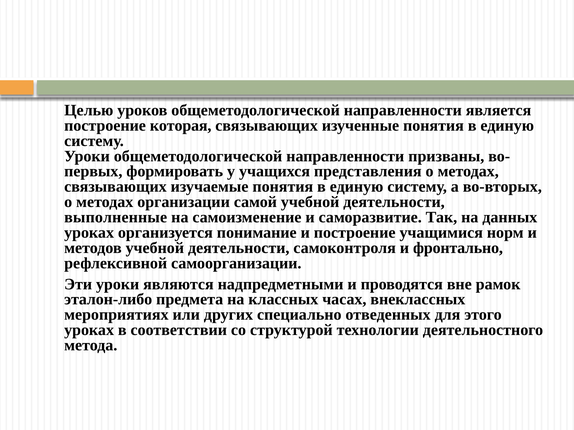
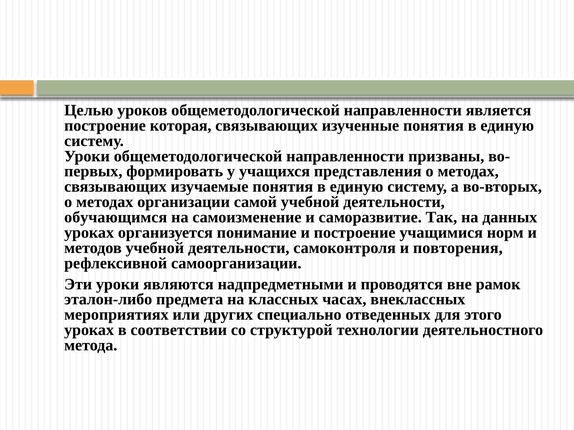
выполненные: выполненные -> обучающимся
фронтально: фронтально -> повторения
